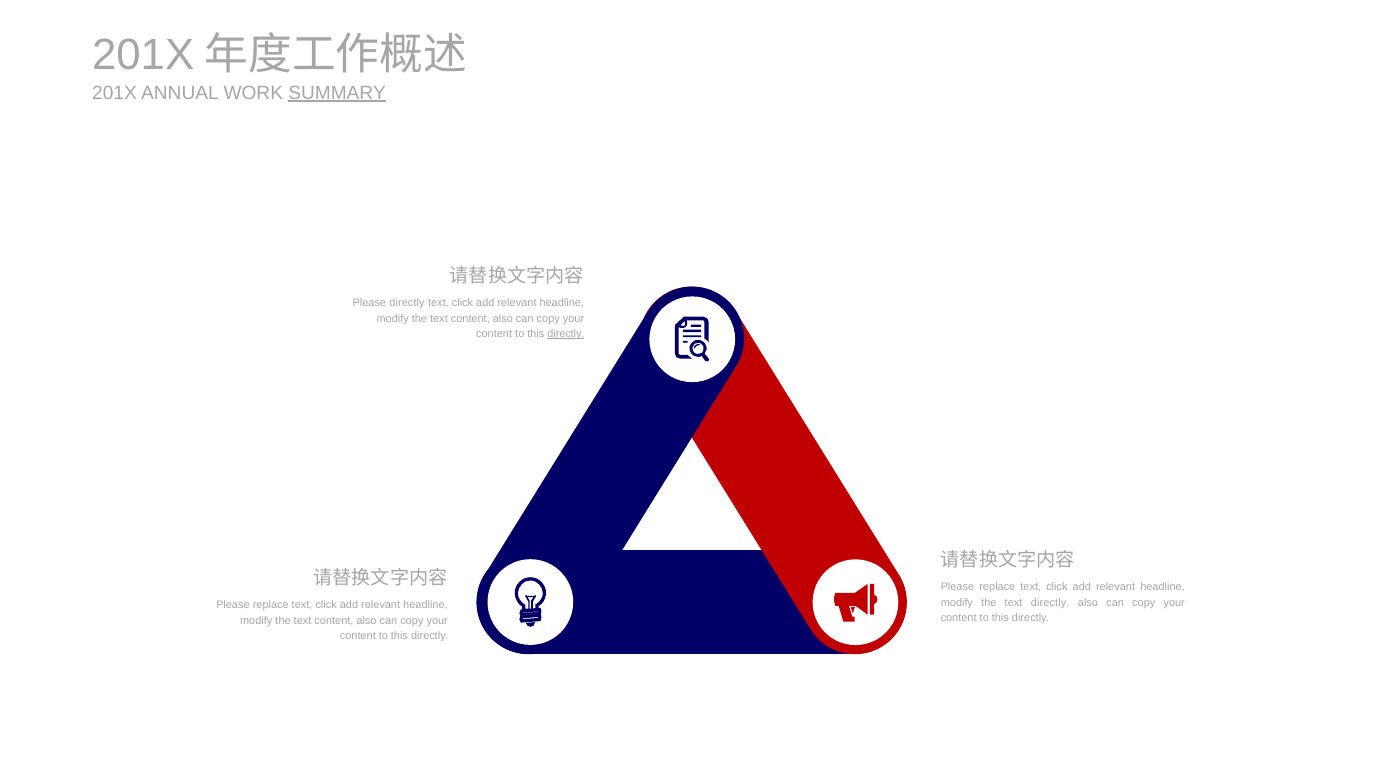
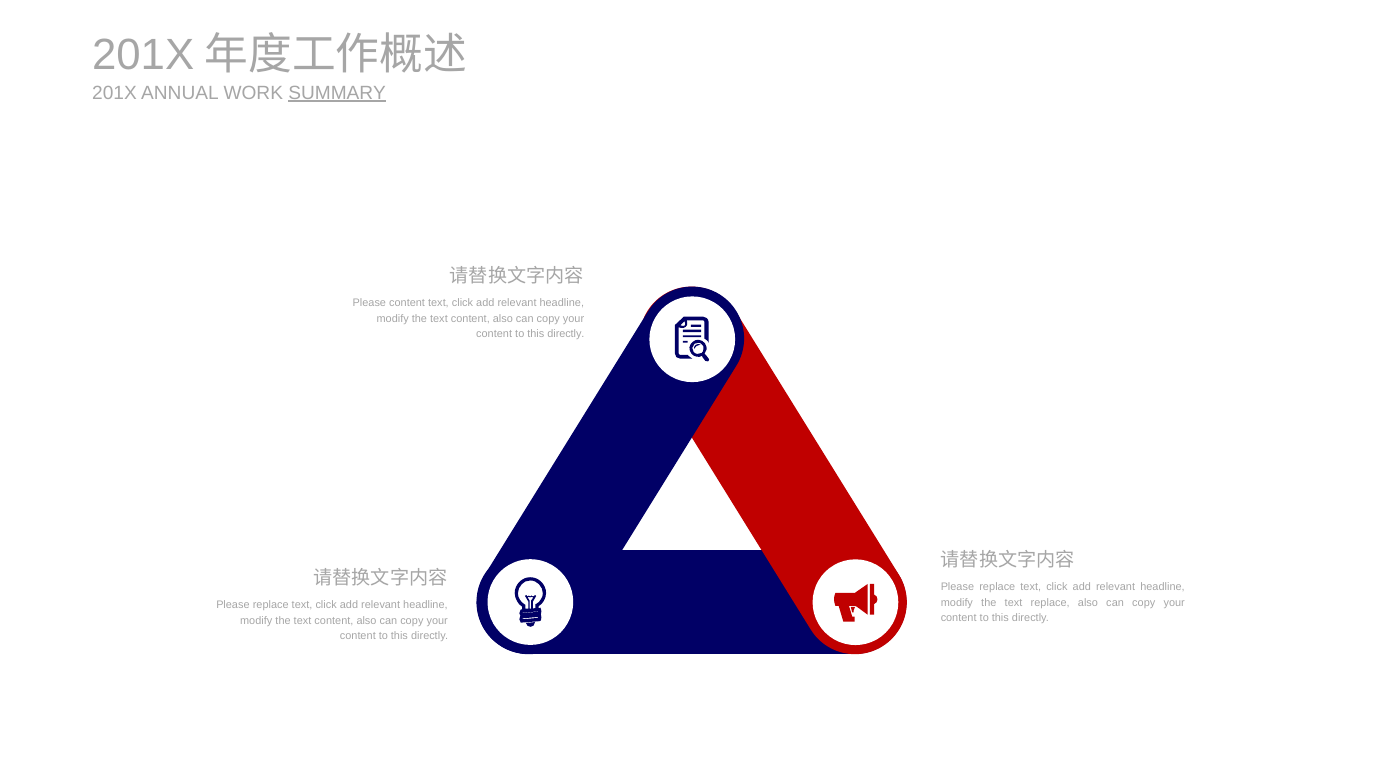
Please directly: directly -> content
directly at (566, 334) underline: present -> none
text directly: directly -> replace
